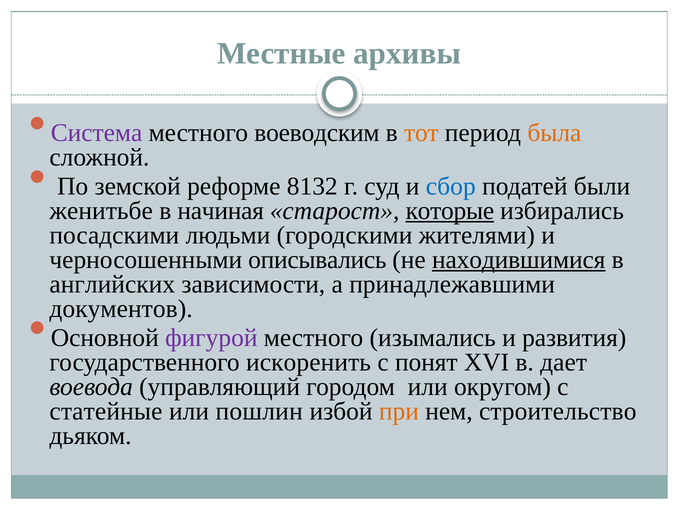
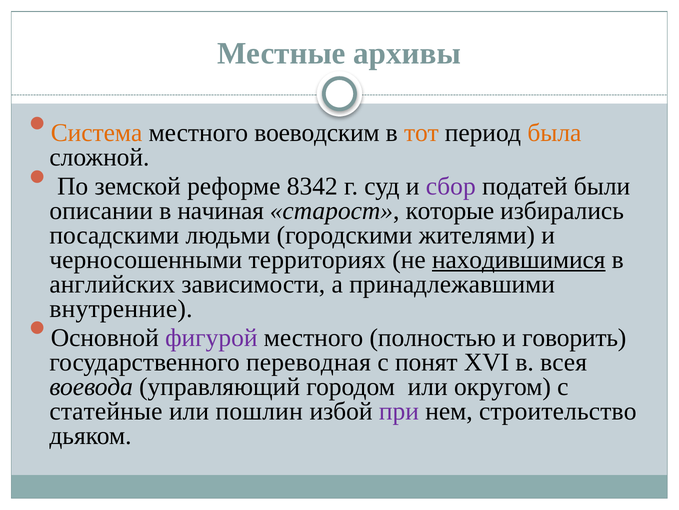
Система colour: purple -> orange
8132: 8132 -> 8342
сбор colour: blue -> purple
женитьбе: женитьбе -> описании
которые underline: present -> none
описывались: описывались -> территориях
документов: документов -> внутренние
изымались: изымались -> полностью
развития: развития -> говорить
искоренить: искоренить -> переводная
дает: дает -> всея
при colour: orange -> purple
